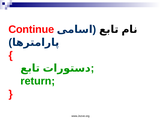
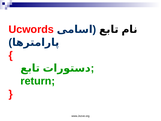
Continue: Continue -> Ucwords
